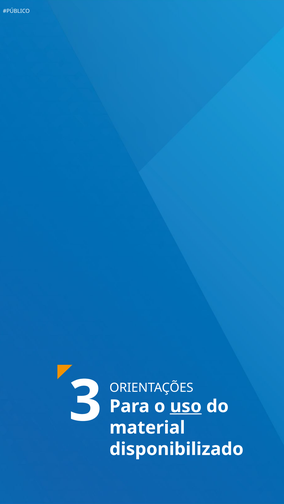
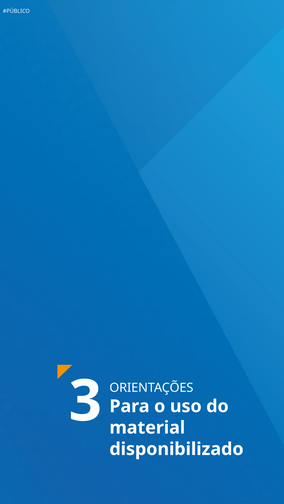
uso underline: present -> none
